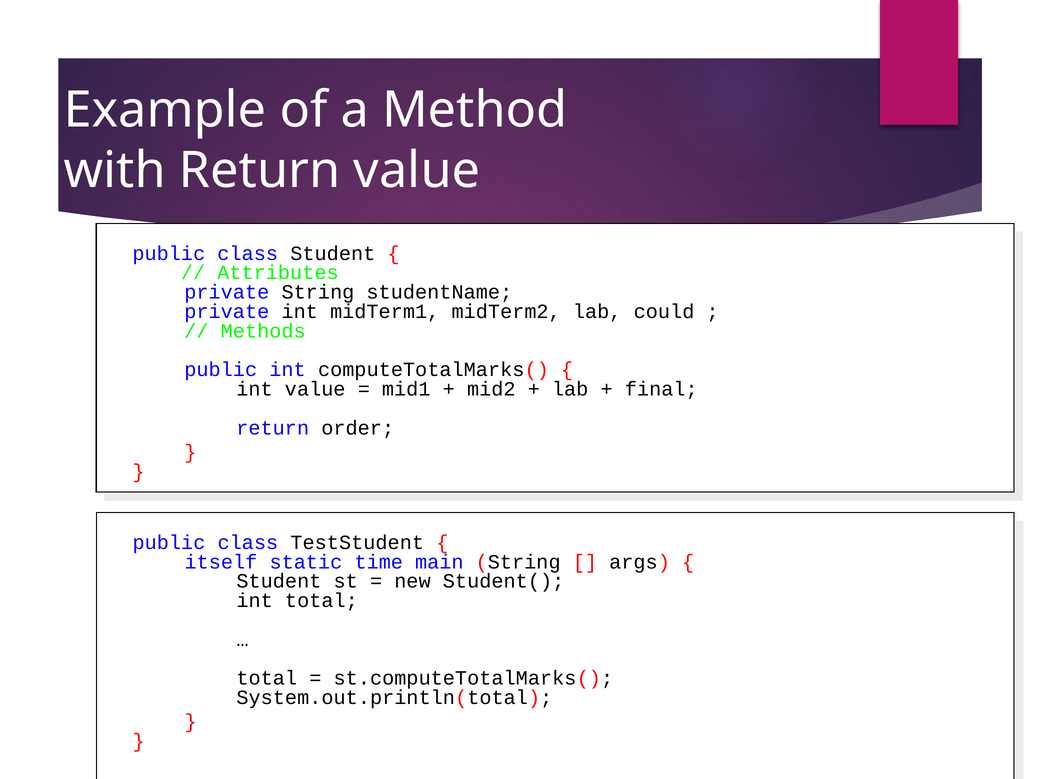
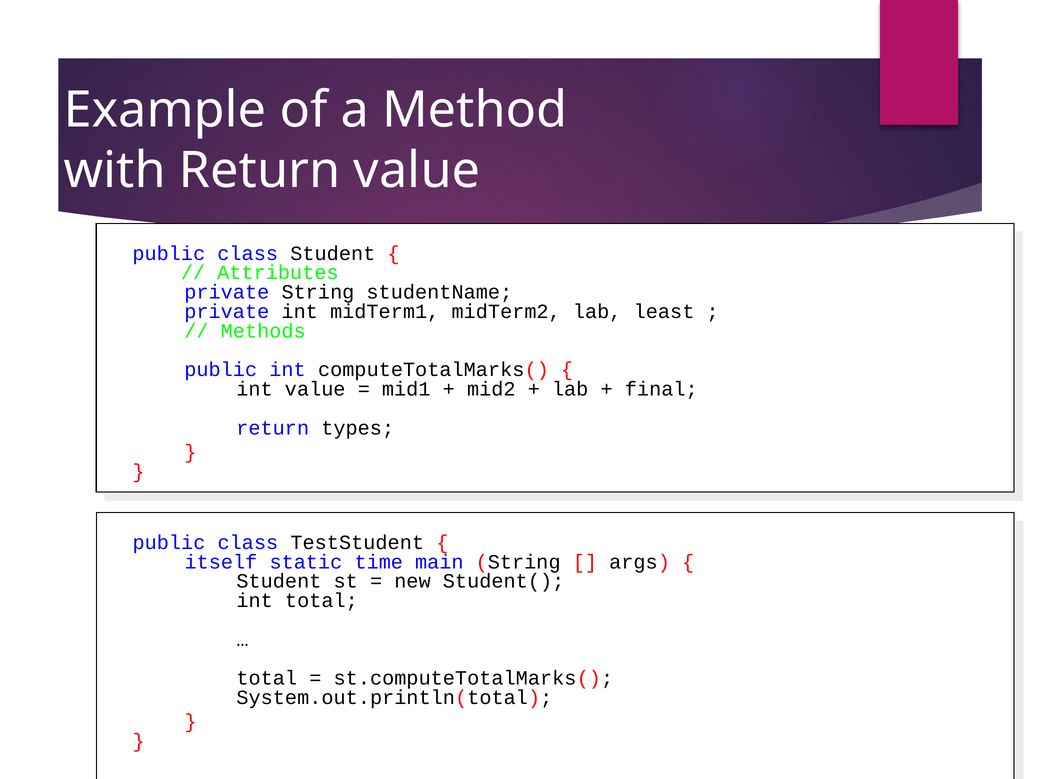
could: could -> least
order: order -> types
